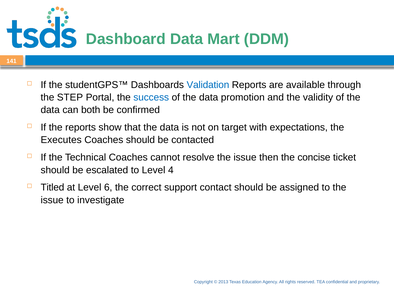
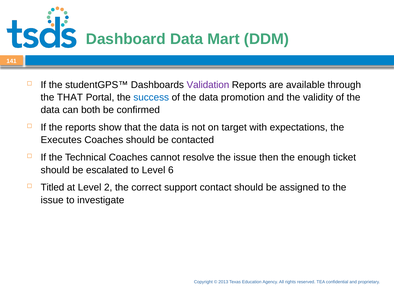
Validation colour: blue -> purple
the STEP: STEP -> THAT
concise: concise -> enough
4: 4 -> 6
6: 6 -> 2
